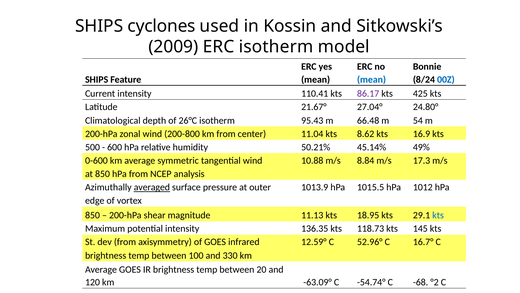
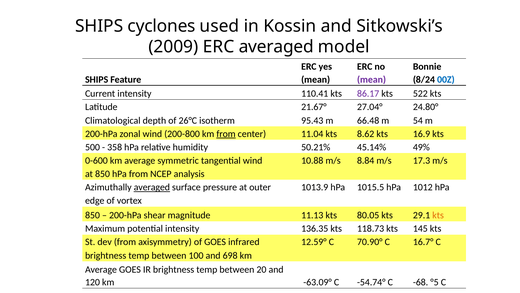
ERC isotherm: isotherm -> averaged
mean at (371, 79) colour: blue -> purple
425: 425 -> 522
from at (226, 134) underline: none -> present
600: 600 -> 358
18.95: 18.95 -> 80.05
kts at (438, 215) colour: blue -> orange
52.96°: 52.96° -> 70.90°
330: 330 -> 698
°2: °2 -> °5
